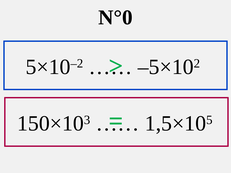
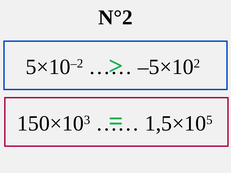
N°0: N°0 -> N°2
